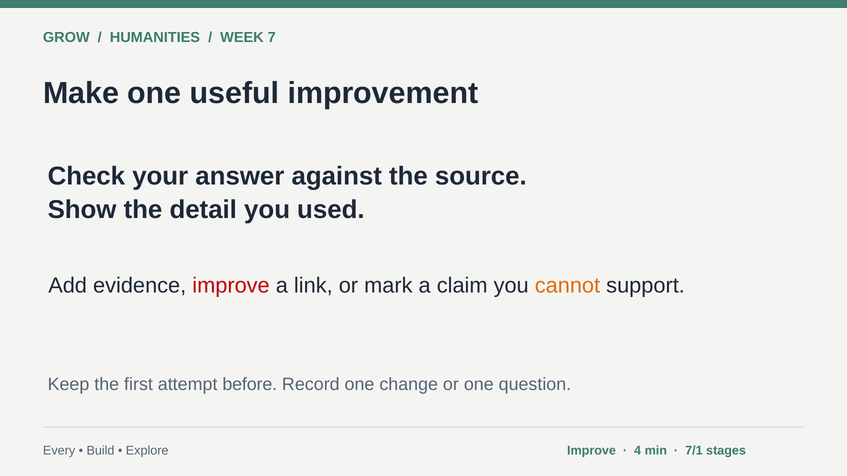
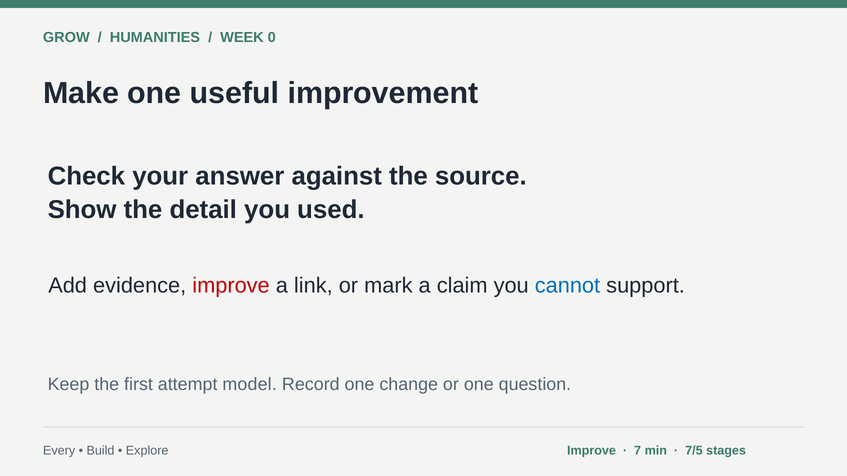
7: 7 -> 0
cannot colour: orange -> blue
before: before -> model
4: 4 -> 7
7/1: 7/1 -> 7/5
